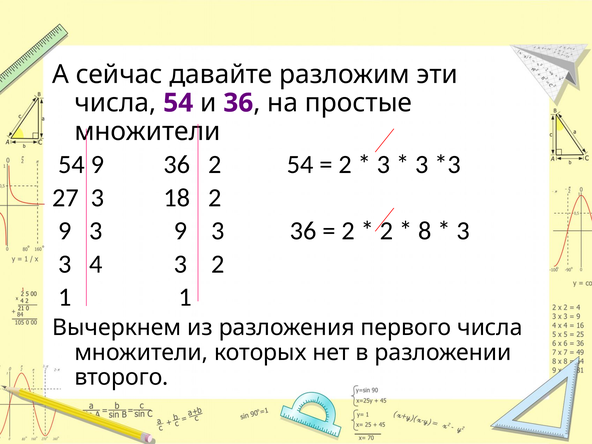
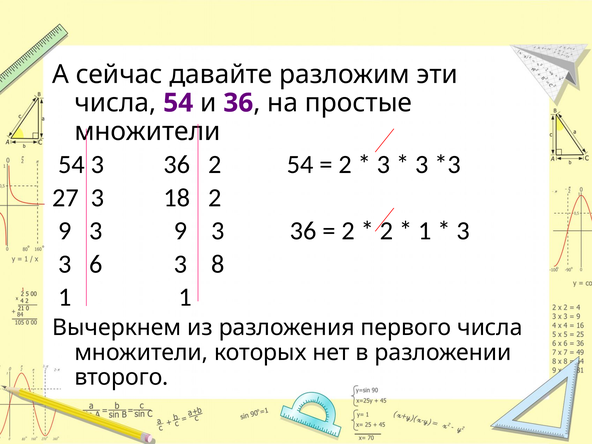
54 9: 9 -> 3
8 at (425, 231): 8 -> 1
4: 4 -> 6
3 2: 2 -> 8
